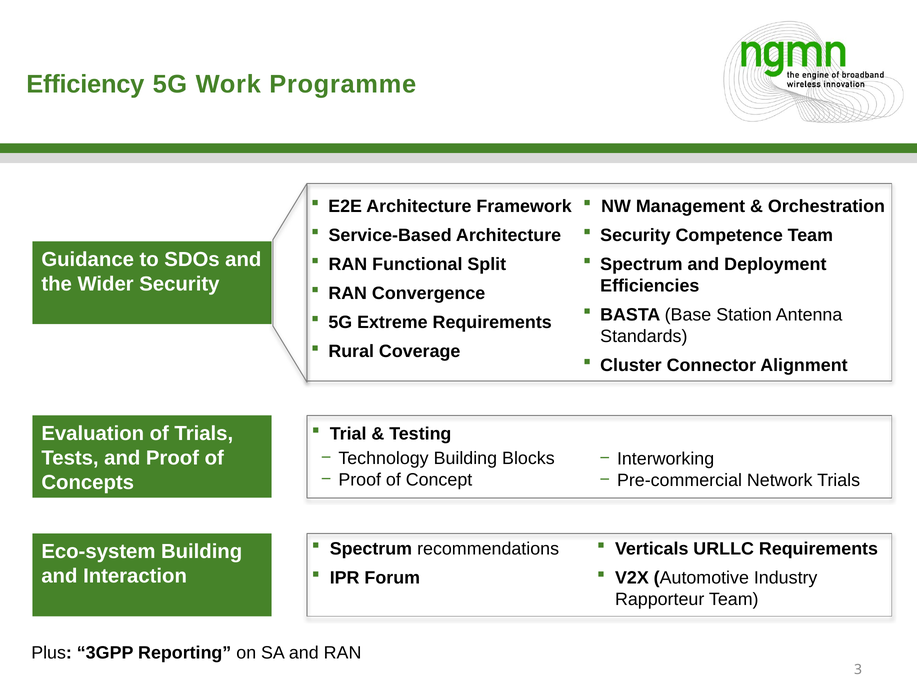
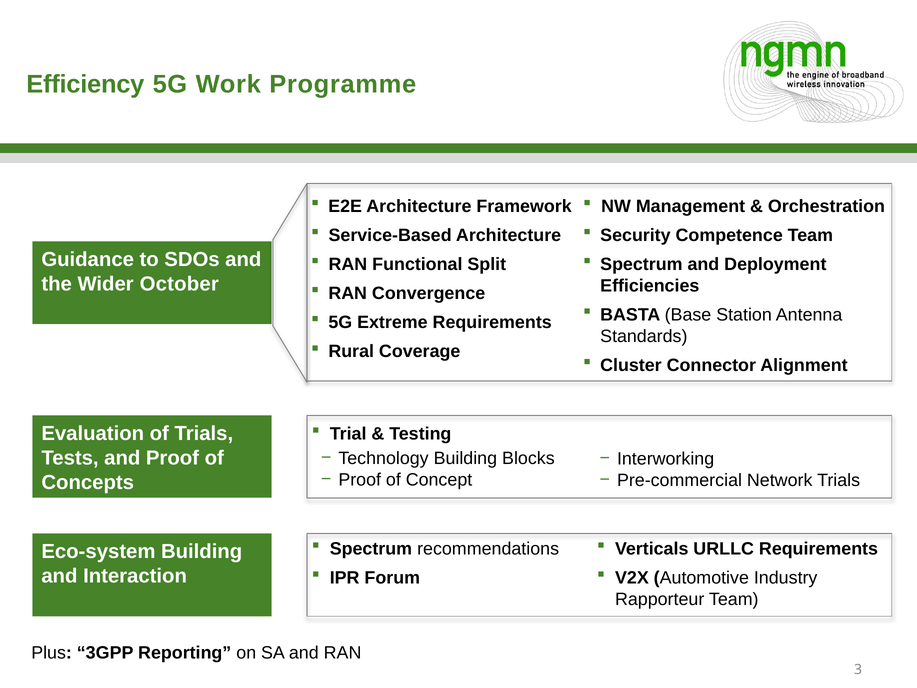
Wider Security: Security -> October
